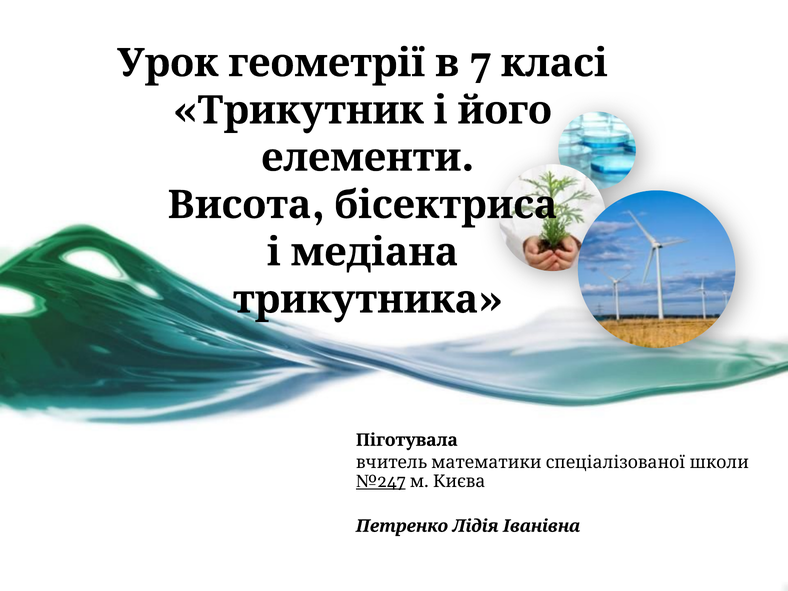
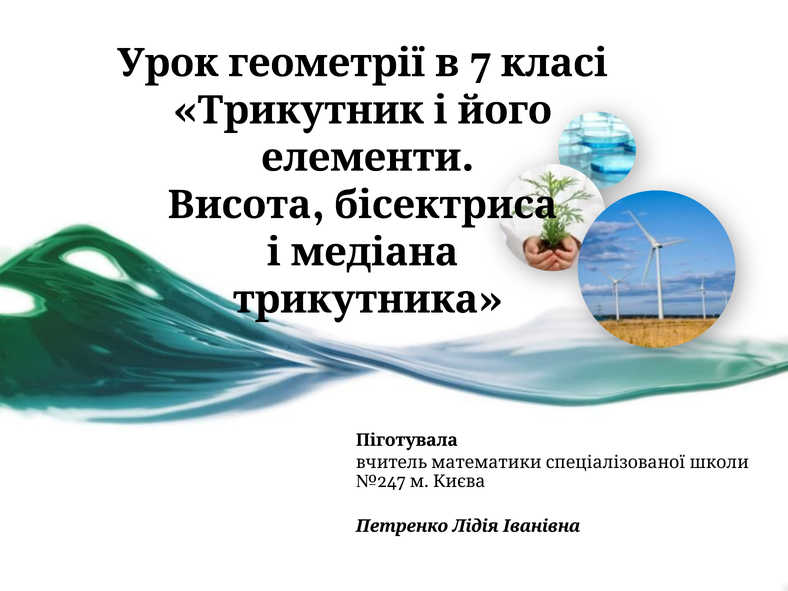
№247 underline: present -> none
